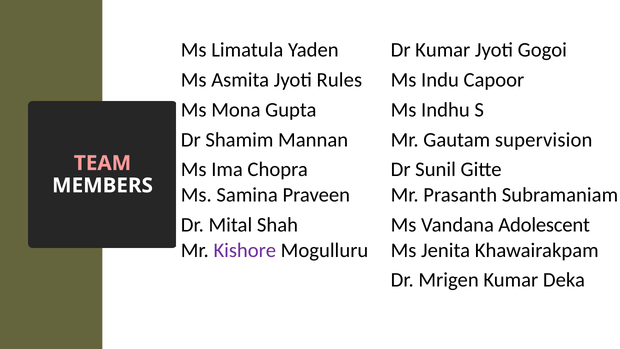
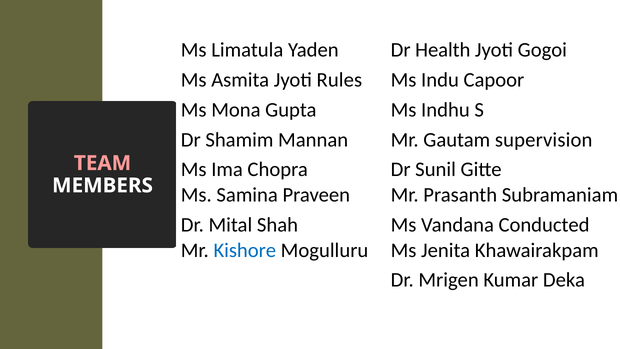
Dr Kumar: Kumar -> Health
Adolescent: Adolescent -> Conducted
Kishore colour: purple -> blue
